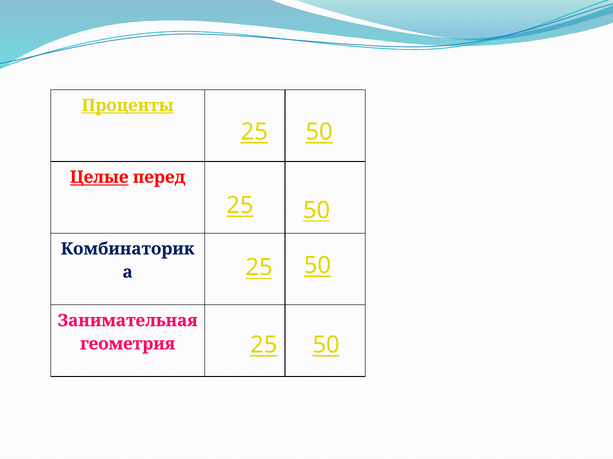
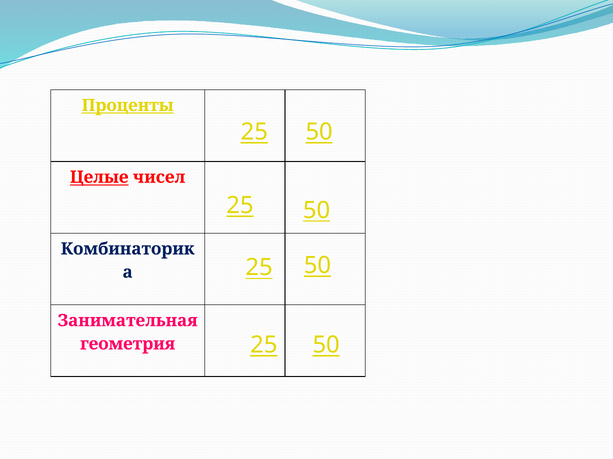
перед: перед -> чисел
